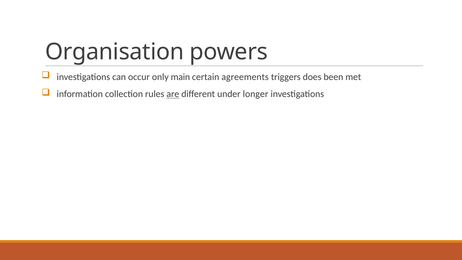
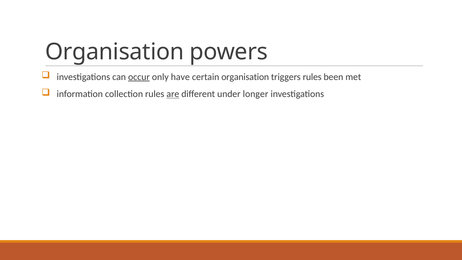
occur underline: none -> present
main: main -> have
certain agreements: agreements -> organisation
triggers does: does -> rules
